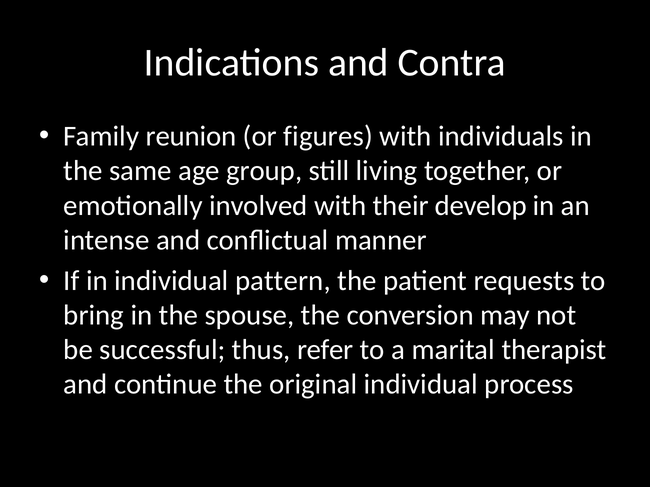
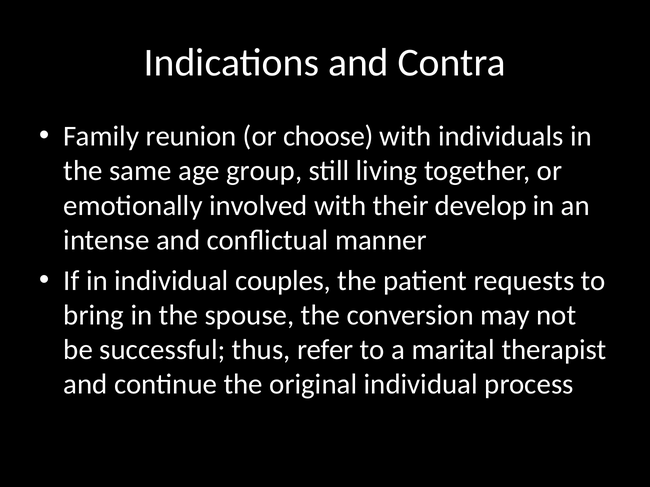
figures: figures -> choose
pattern: pattern -> couples
